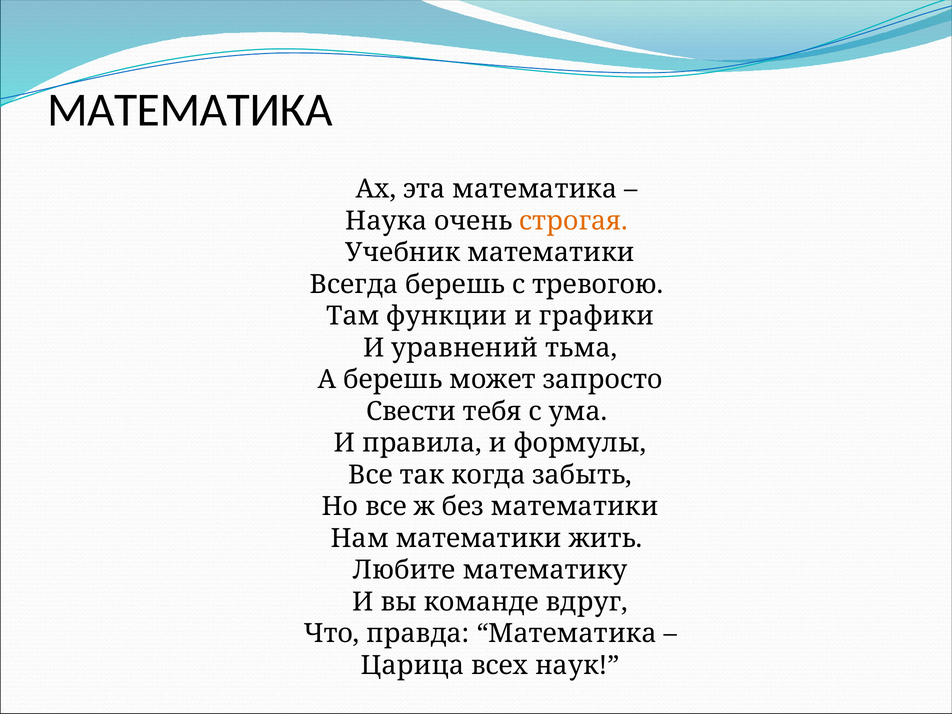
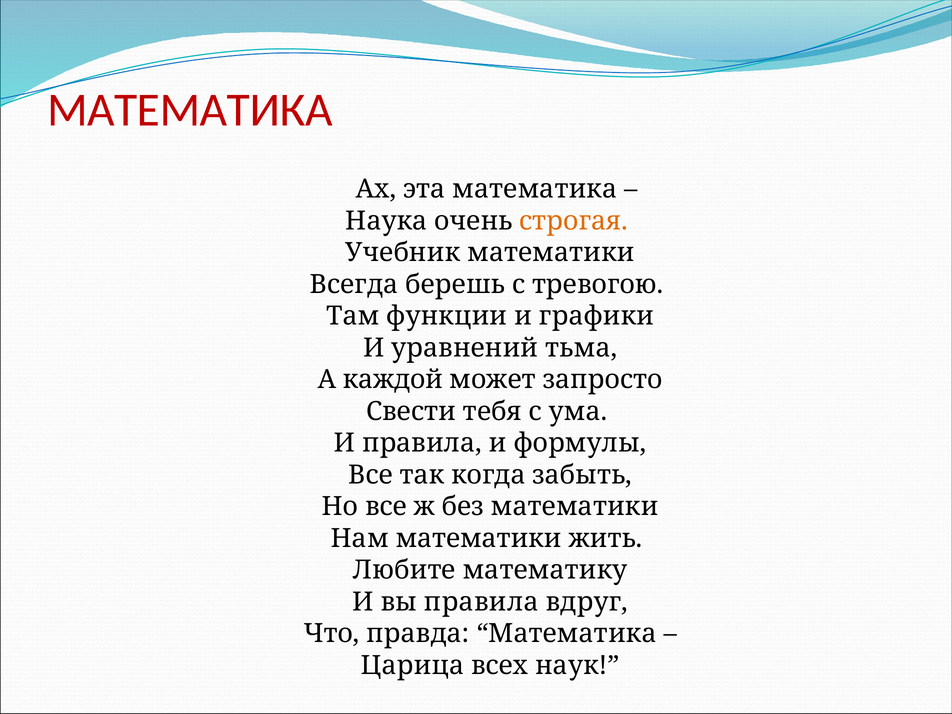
МАТЕМАТИКА at (190, 110) colour: black -> red
А берешь: берешь -> каждой
вы команде: команде -> правила
